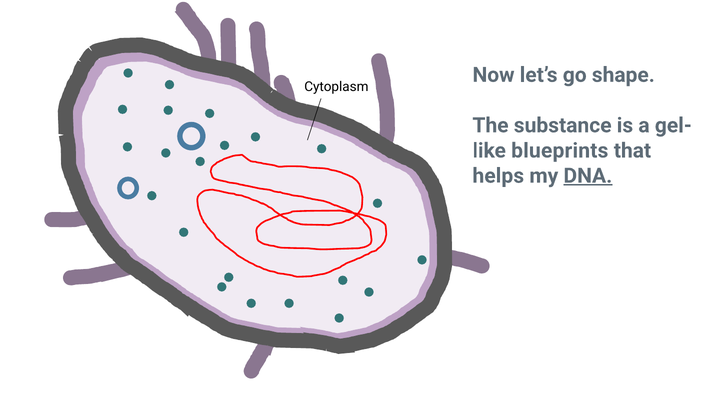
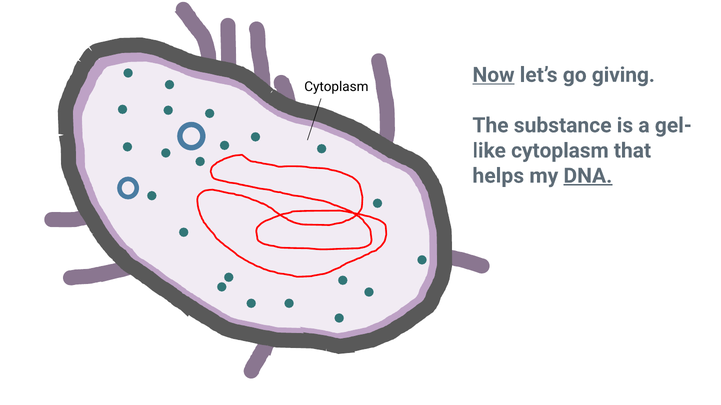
Now underline: none -> present
shape: shape -> giving
blueprints at (560, 151): blueprints -> cytoplasm
